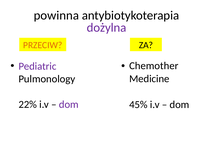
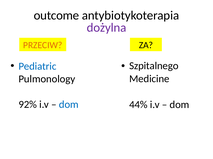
powinna: powinna -> outcome
Pediatric colour: purple -> blue
Chemother: Chemother -> Szpitalnego
22%: 22% -> 92%
dom at (69, 105) colour: purple -> blue
45%: 45% -> 44%
